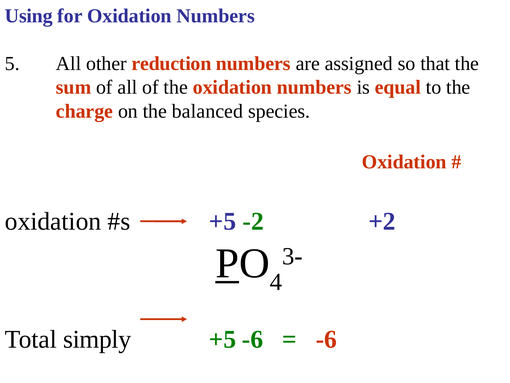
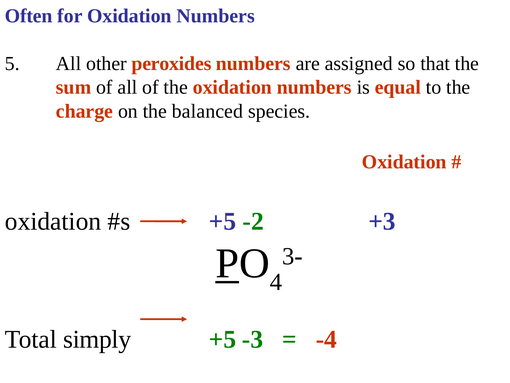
Using: Using -> Often
reduction: reduction -> peroxides
+2: +2 -> +3
+5 -6: -6 -> -3
-6 at (326, 339): -6 -> -4
